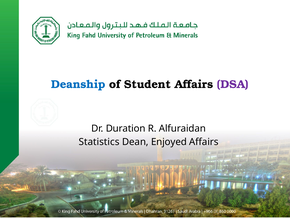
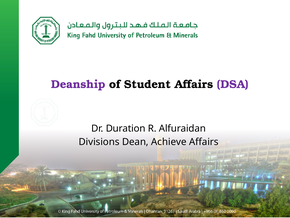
Deanship colour: blue -> purple
Statistics: Statistics -> Divisions
Enjoyed: Enjoyed -> Achieve
